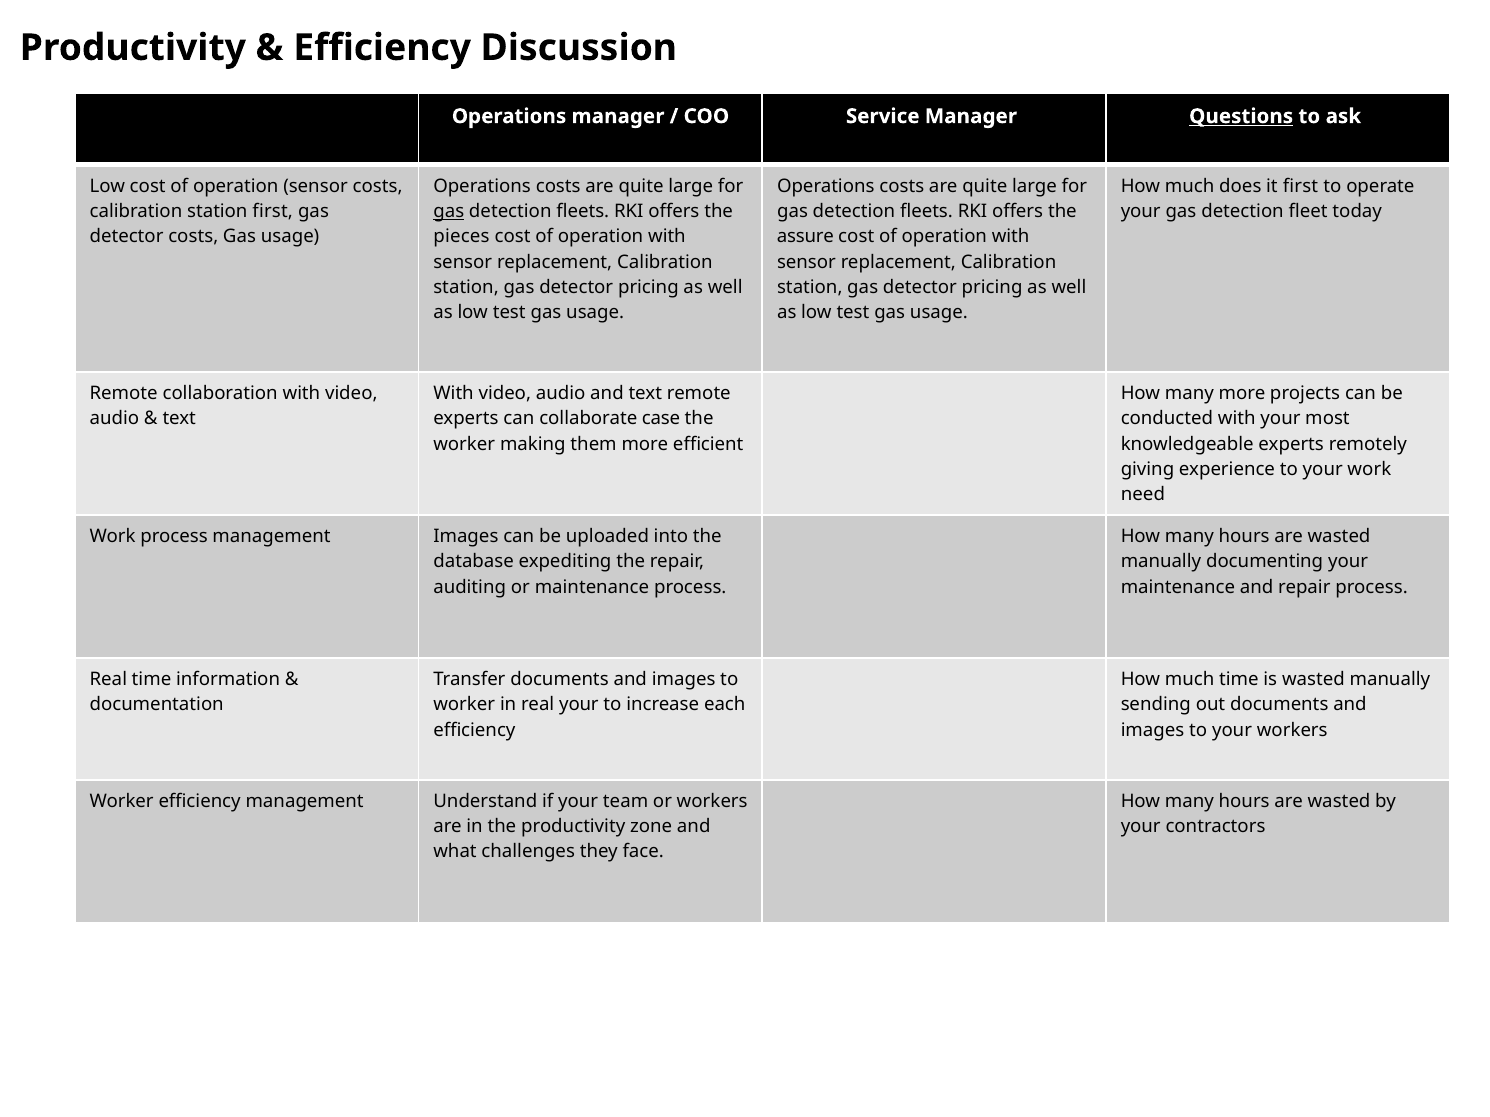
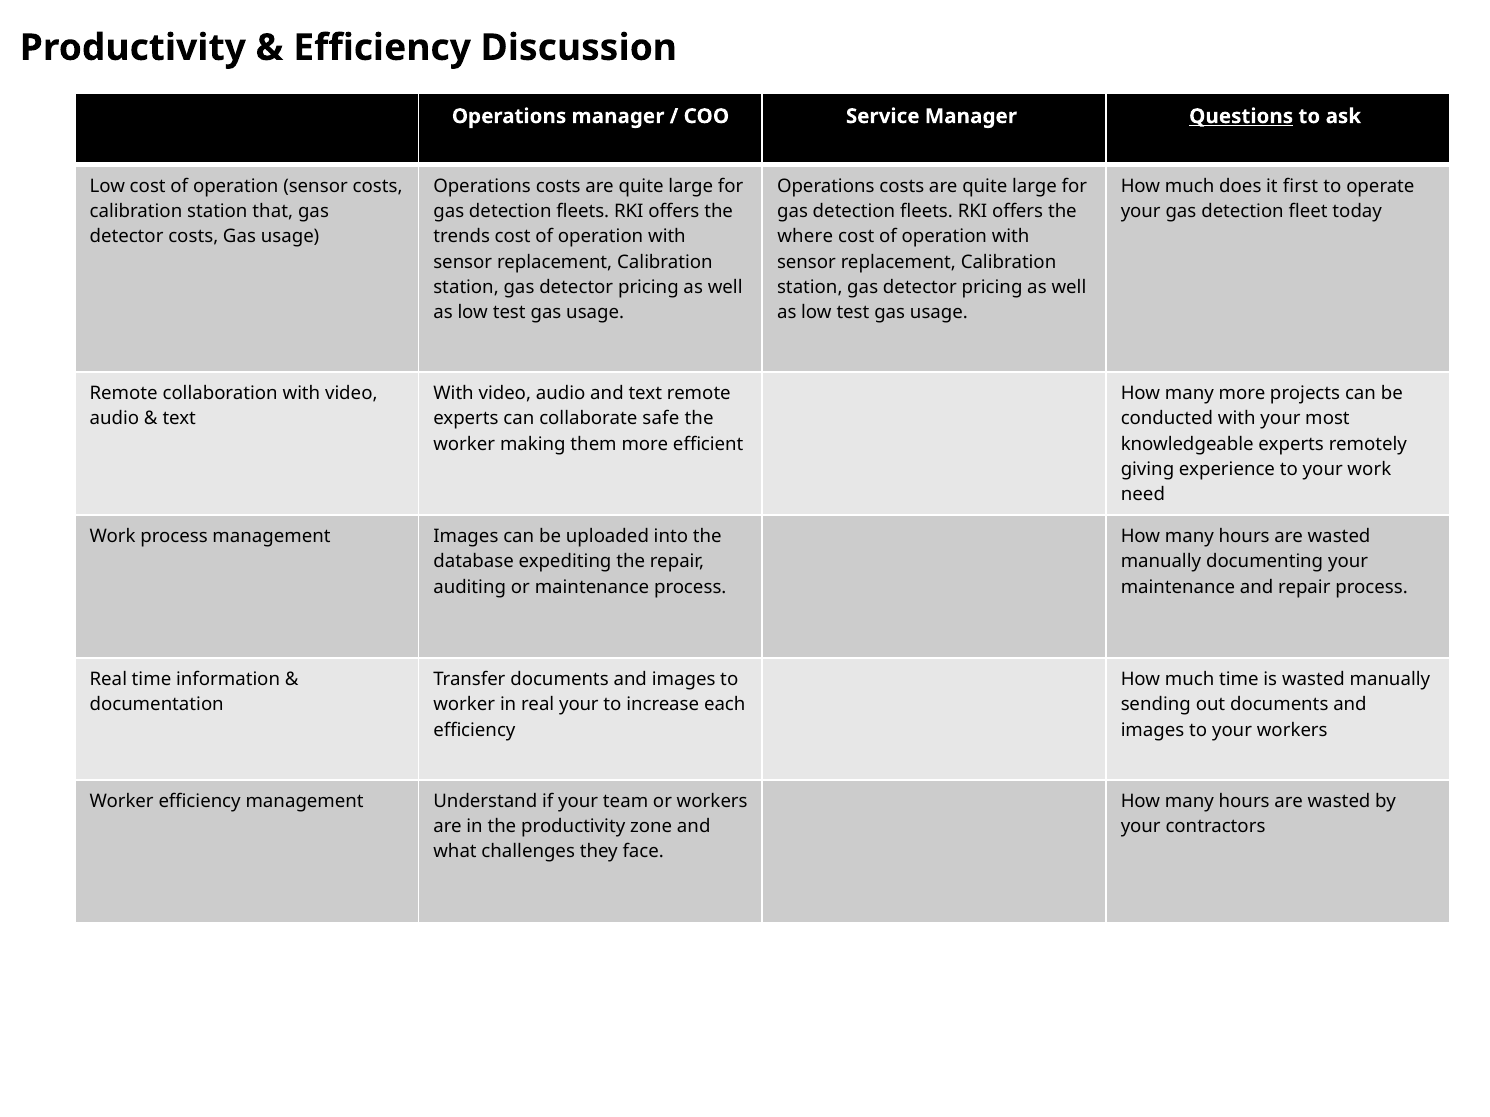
station first: first -> that
gas at (449, 211) underline: present -> none
pieces: pieces -> trends
assure: assure -> where
case: case -> safe
